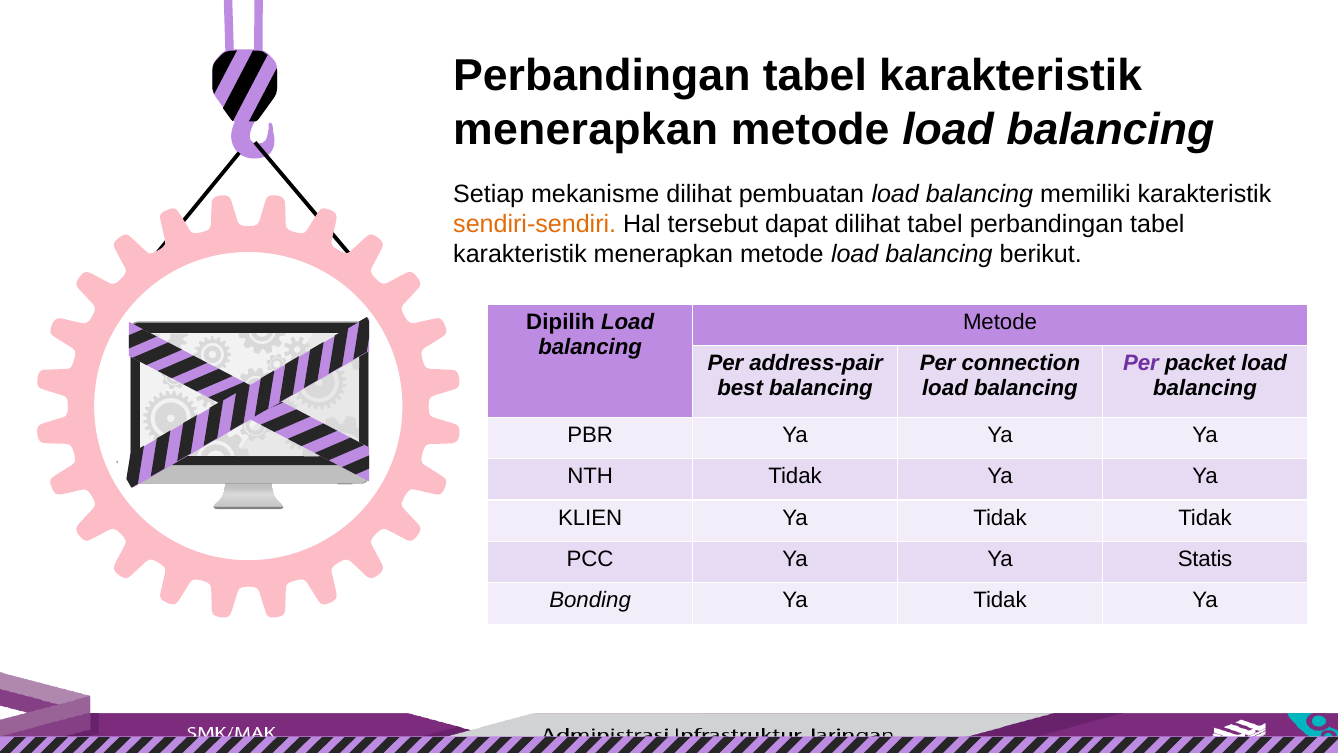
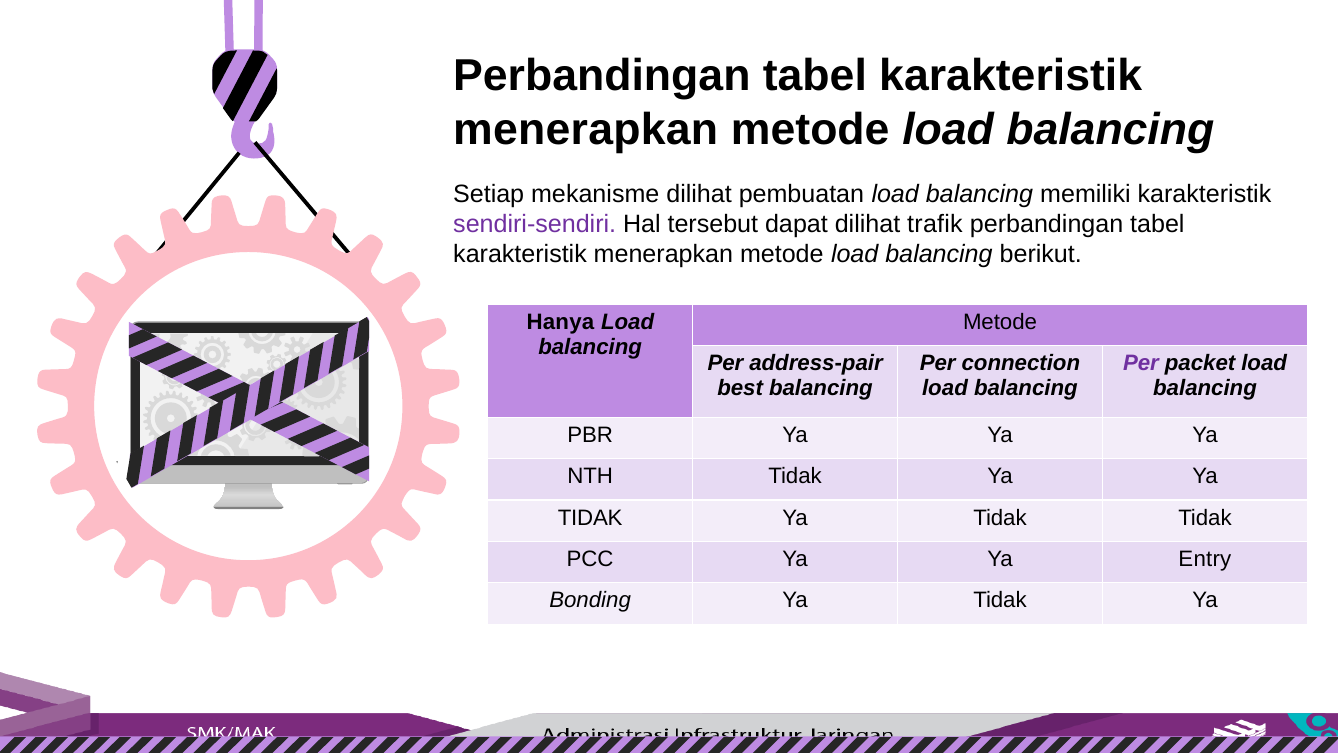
sendiri-sendiri colour: orange -> purple
dilihat tabel: tabel -> trafik
Dipilih: Dipilih -> Hanya
KLIEN at (590, 518): KLIEN -> TIDAK
Statis: Statis -> Entry
